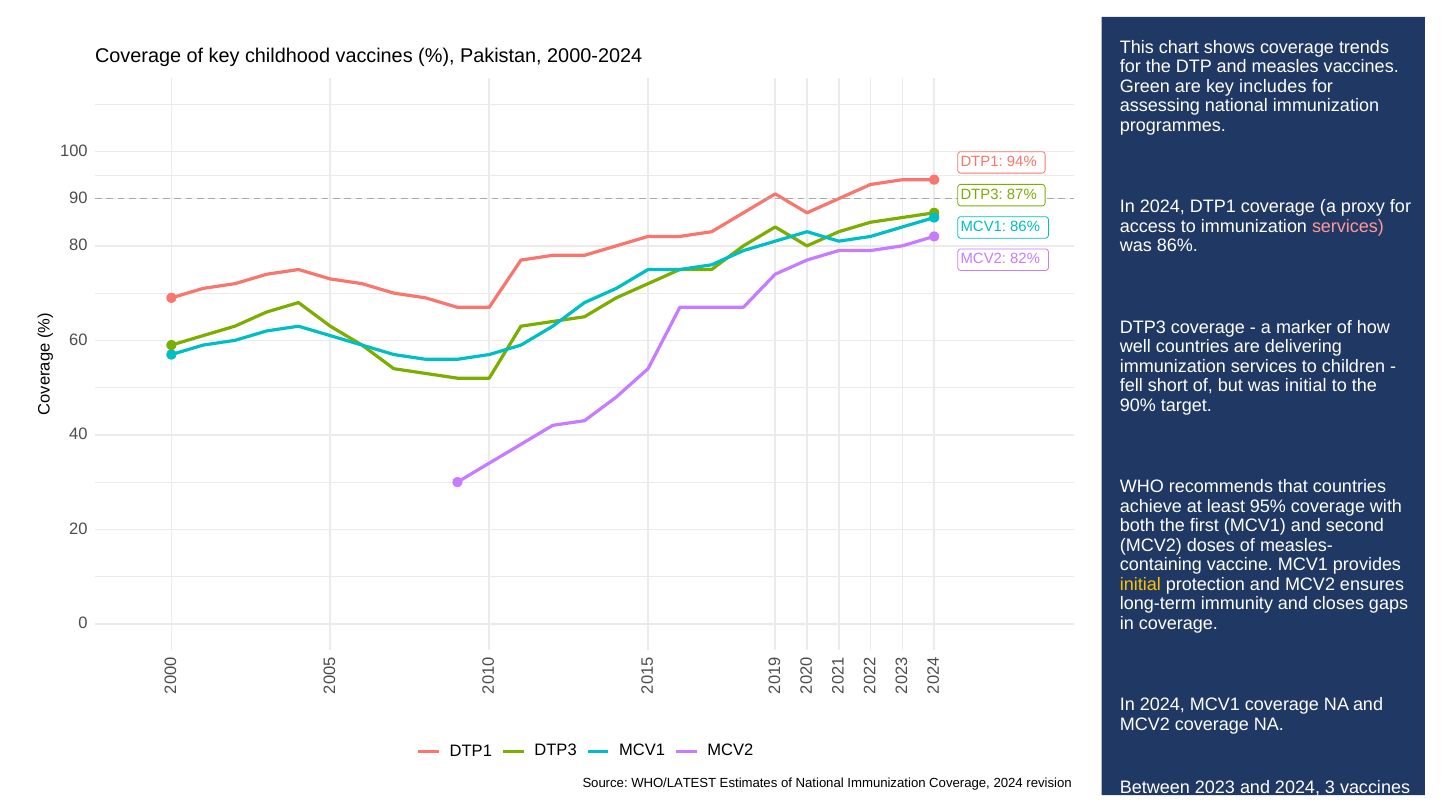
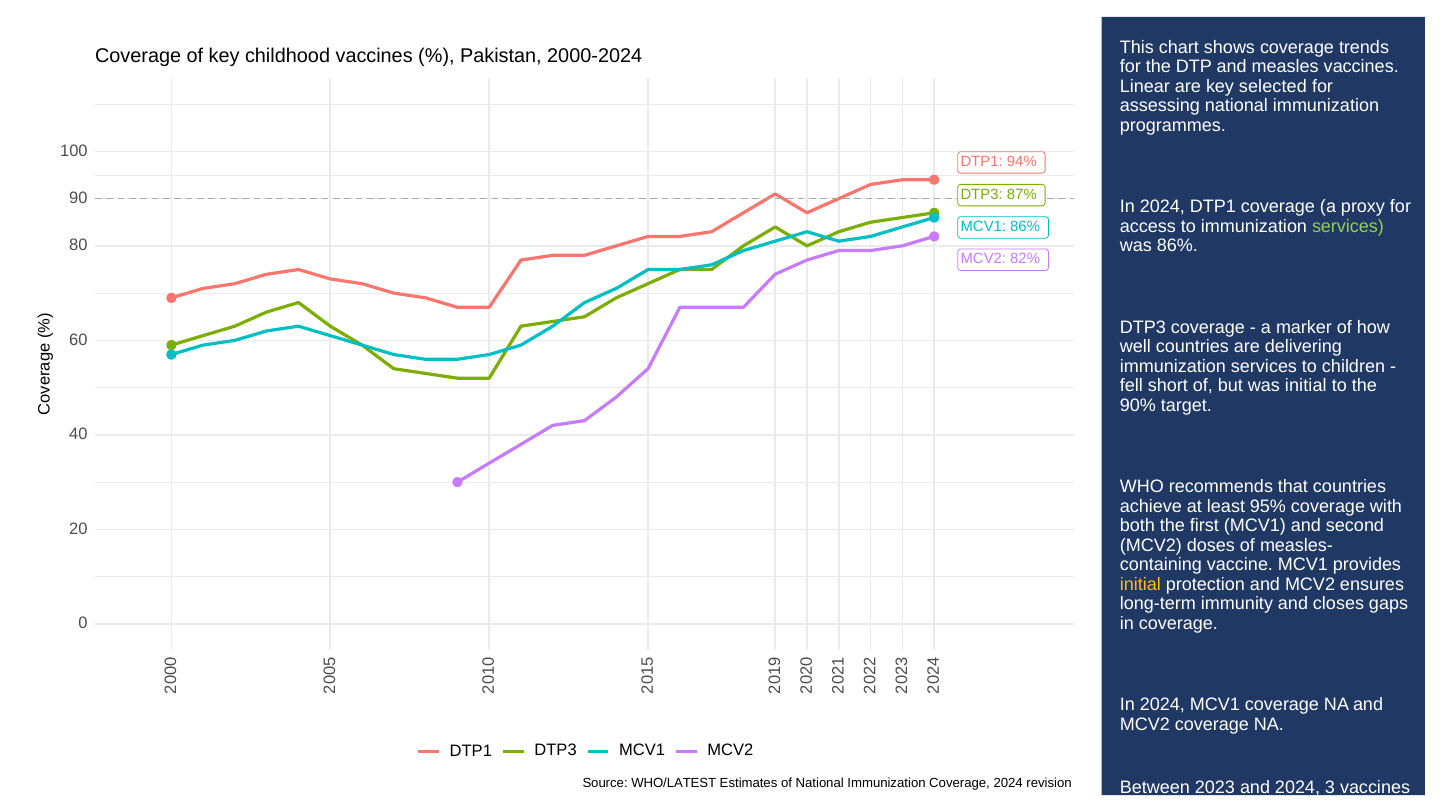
Green: Green -> Linear
includes: includes -> selected
services at (1348, 226) colour: pink -> light green
